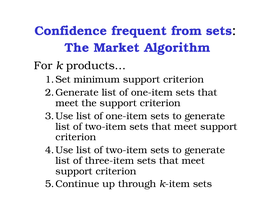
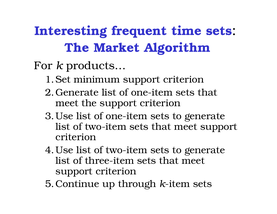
Confidence: Confidence -> Interesting
from: from -> time
